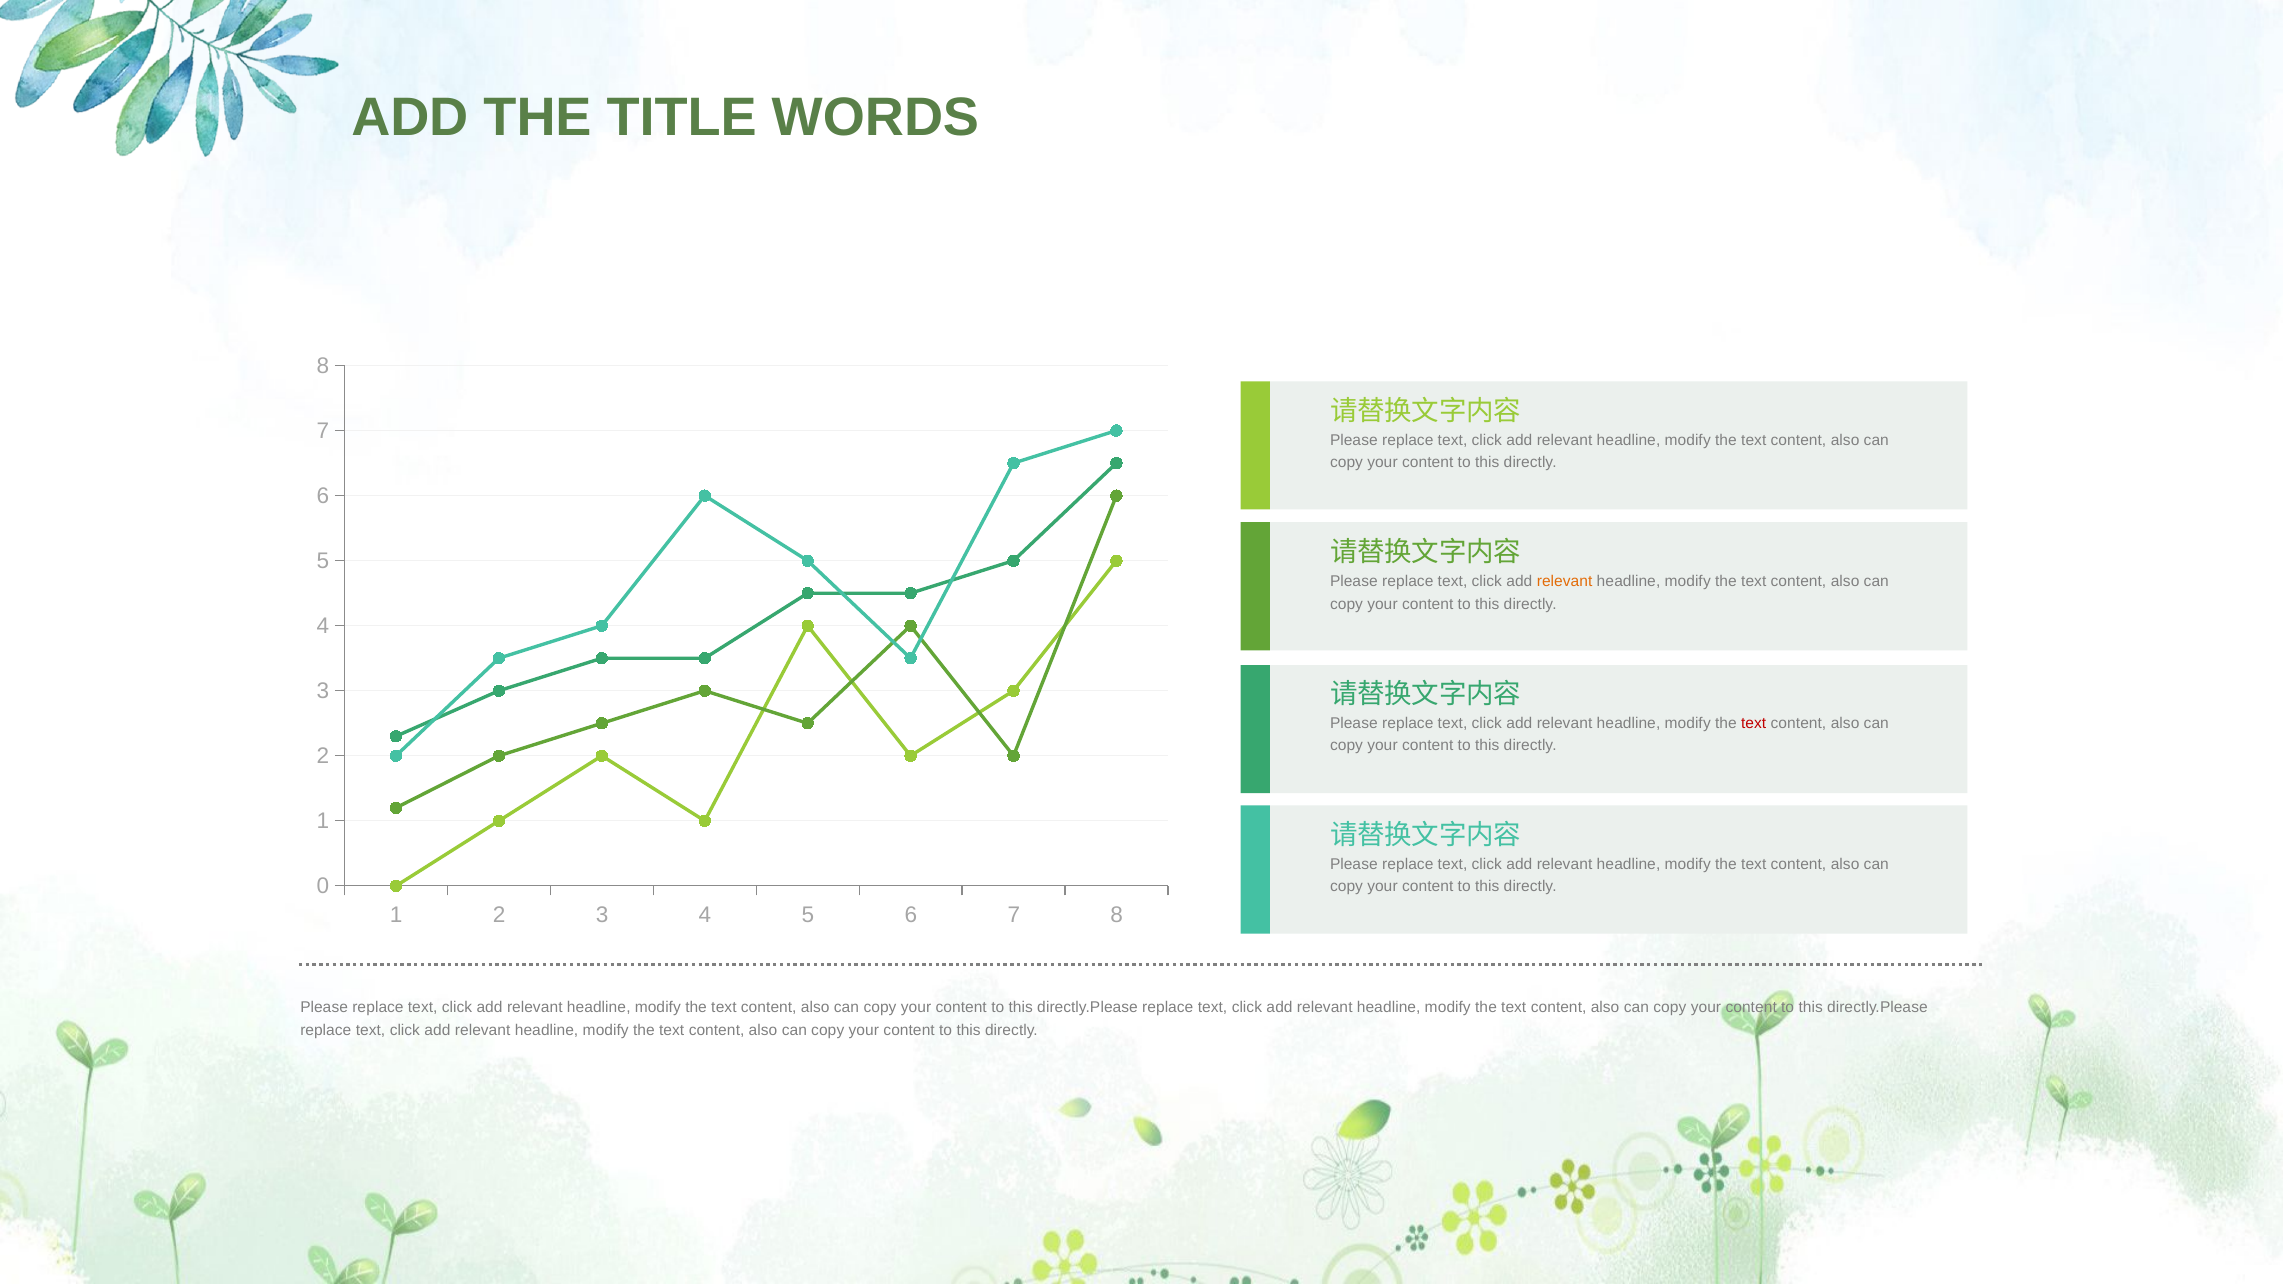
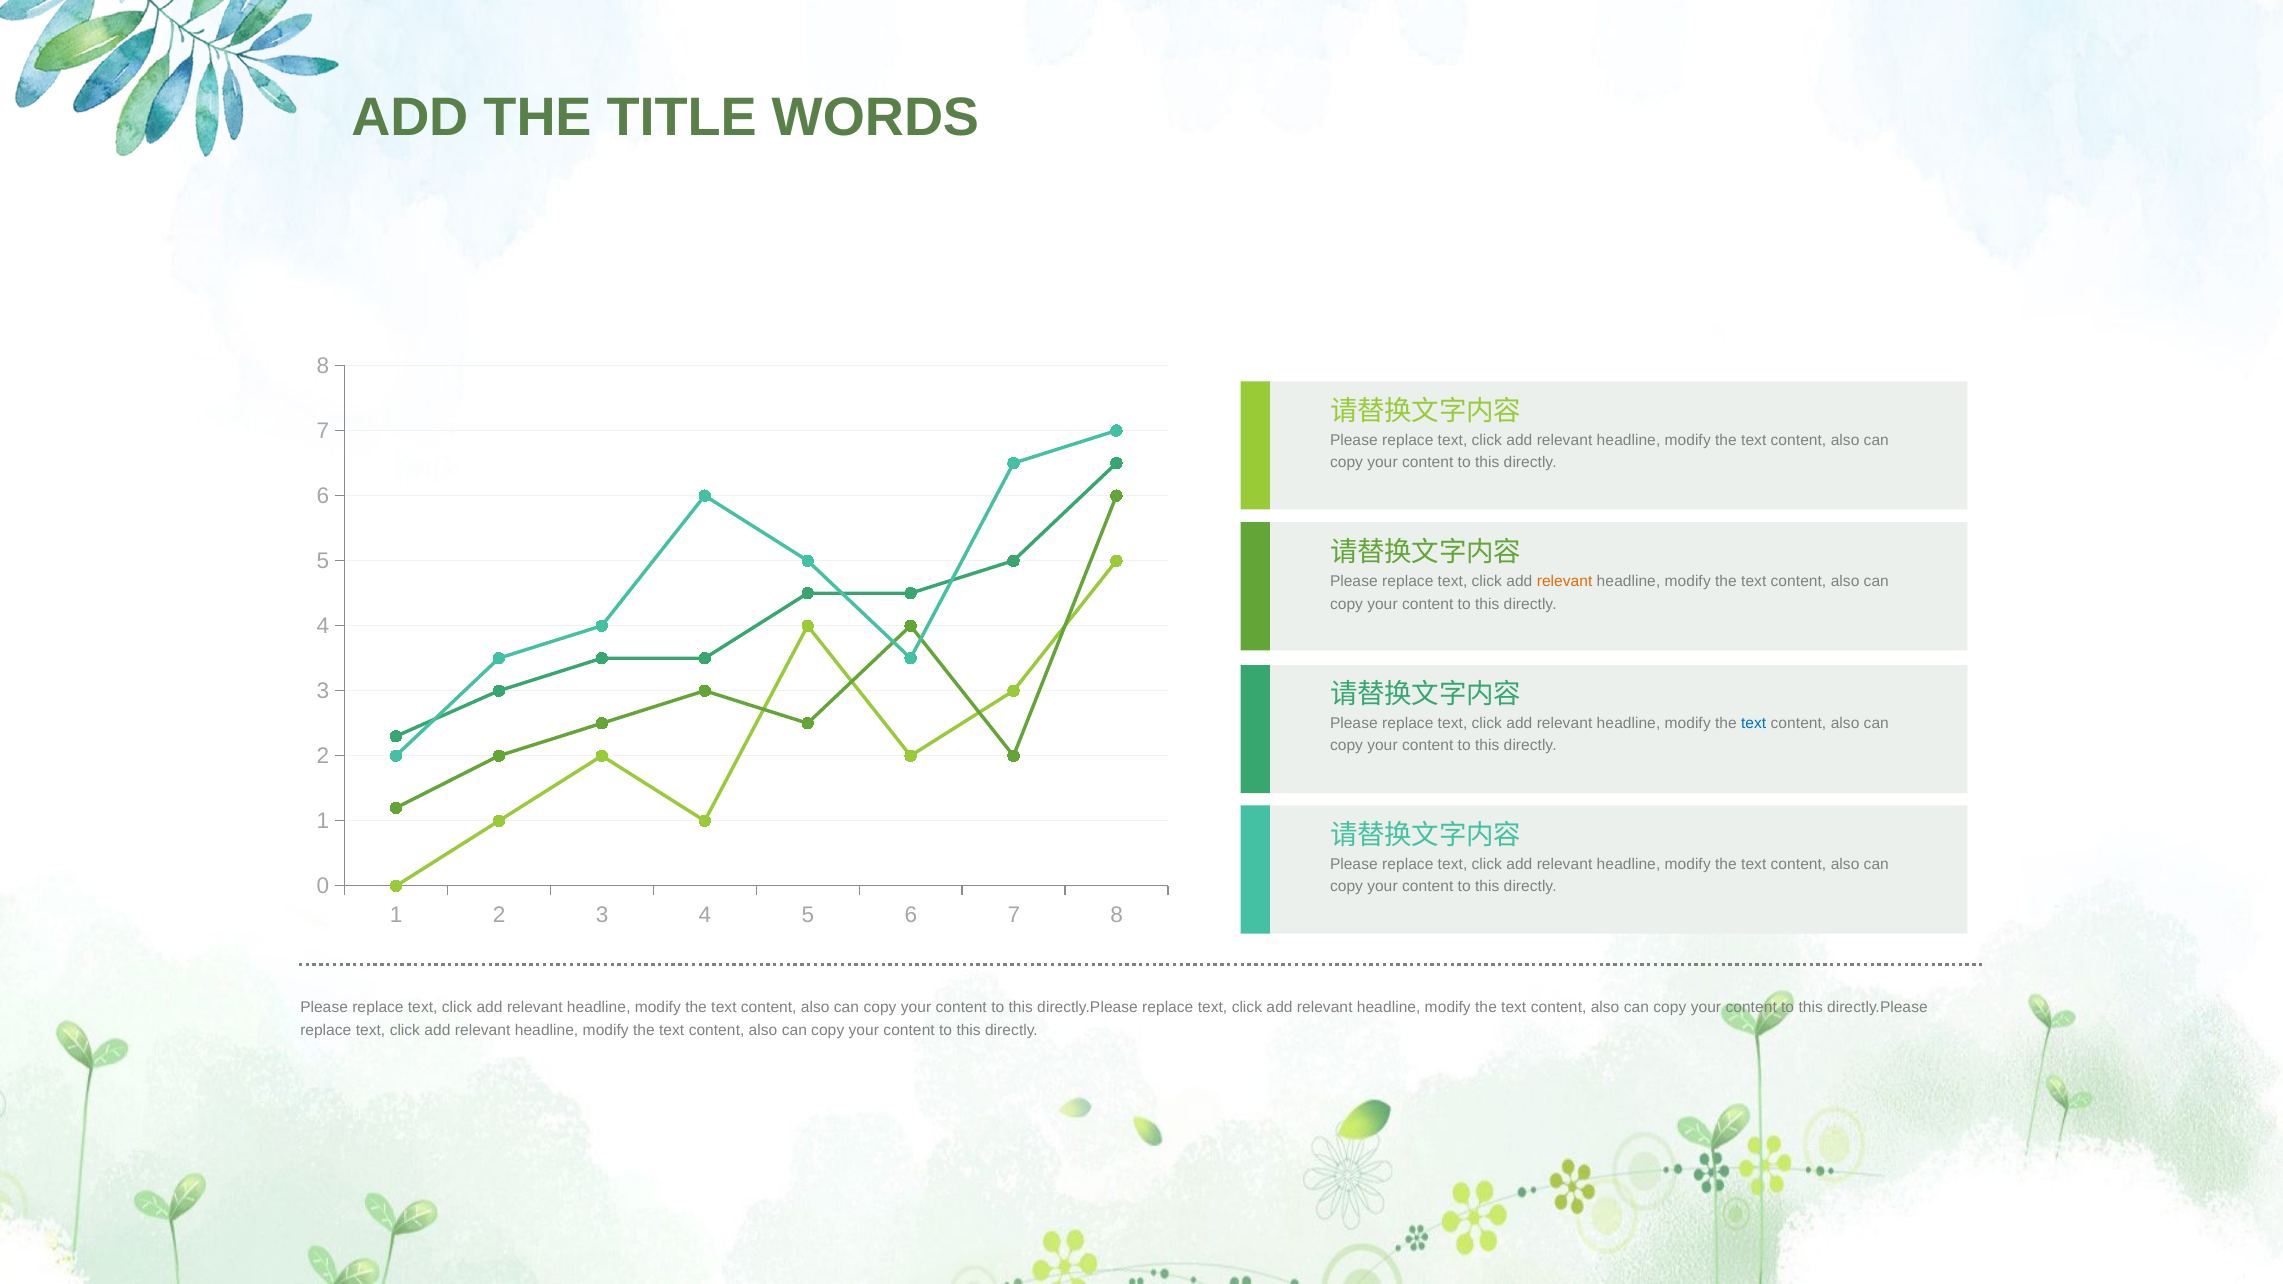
text at (1754, 723) colour: red -> blue
